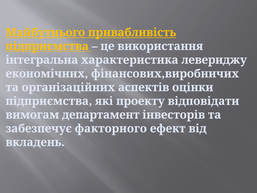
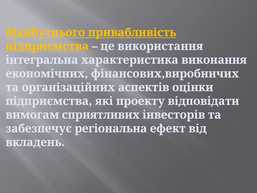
левериджу: левериджу -> виконання
департамент: департамент -> сприятливих
факторного: факторного -> регіональна
